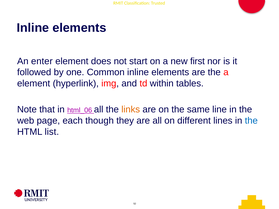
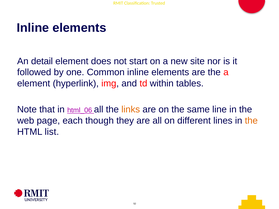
enter: enter -> detail
first: first -> site
the at (251, 121) colour: blue -> orange
